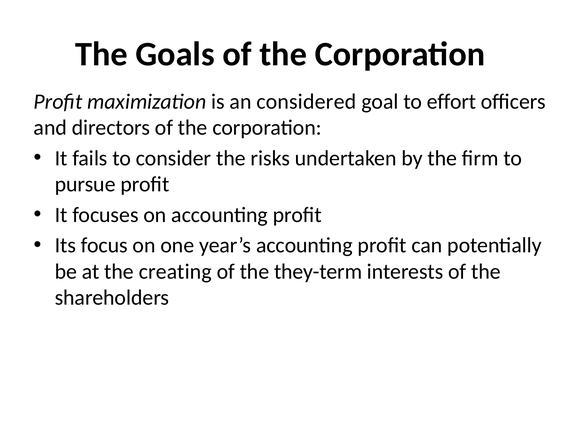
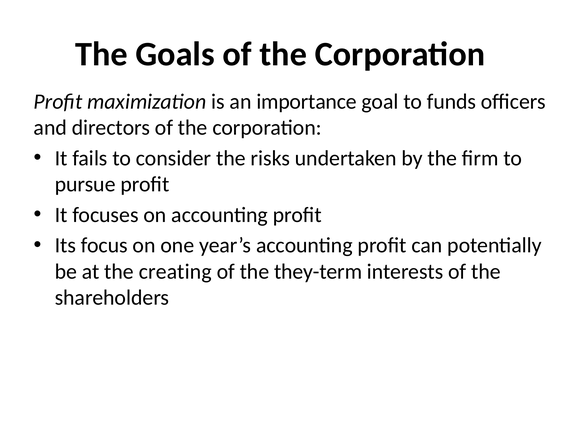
considered: considered -> importance
effort: effort -> funds
